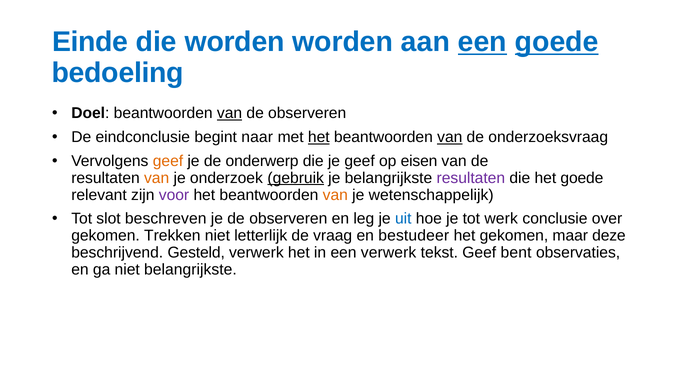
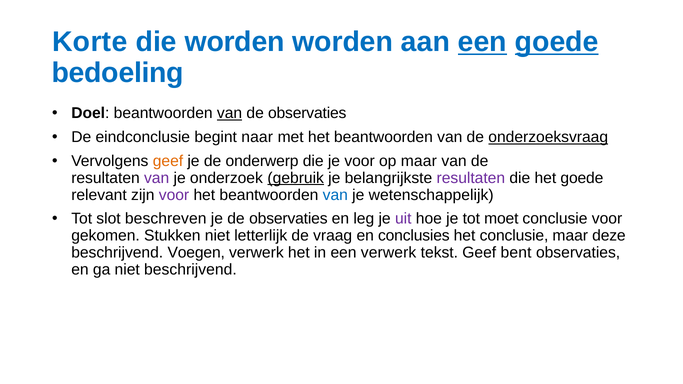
Einde: Einde -> Korte
observeren at (307, 113): observeren -> observaties
het at (319, 137) underline: present -> none
van at (450, 137) underline: present -> none
onderzoeksvraag underline: none -> present
je geef: geef -> voor
op eisen: eisen -> maar
van at (157, 178) colour: orange -> purple
van at (335, 195) colour: orange -> blue
je de observeren: observeren -> observaties
uit colour: blue -> purple
werk: werk -> moet
conclusie over: over -> voor
Trekken: Trekken -> Stukken
bestudeer: bestudeer -> conclusies
het gekomen: gekomen -> conclusie
Gesteld: Gesteld -> Voegen
niet belangrijkste: belangrijkste -> beschrijvend
